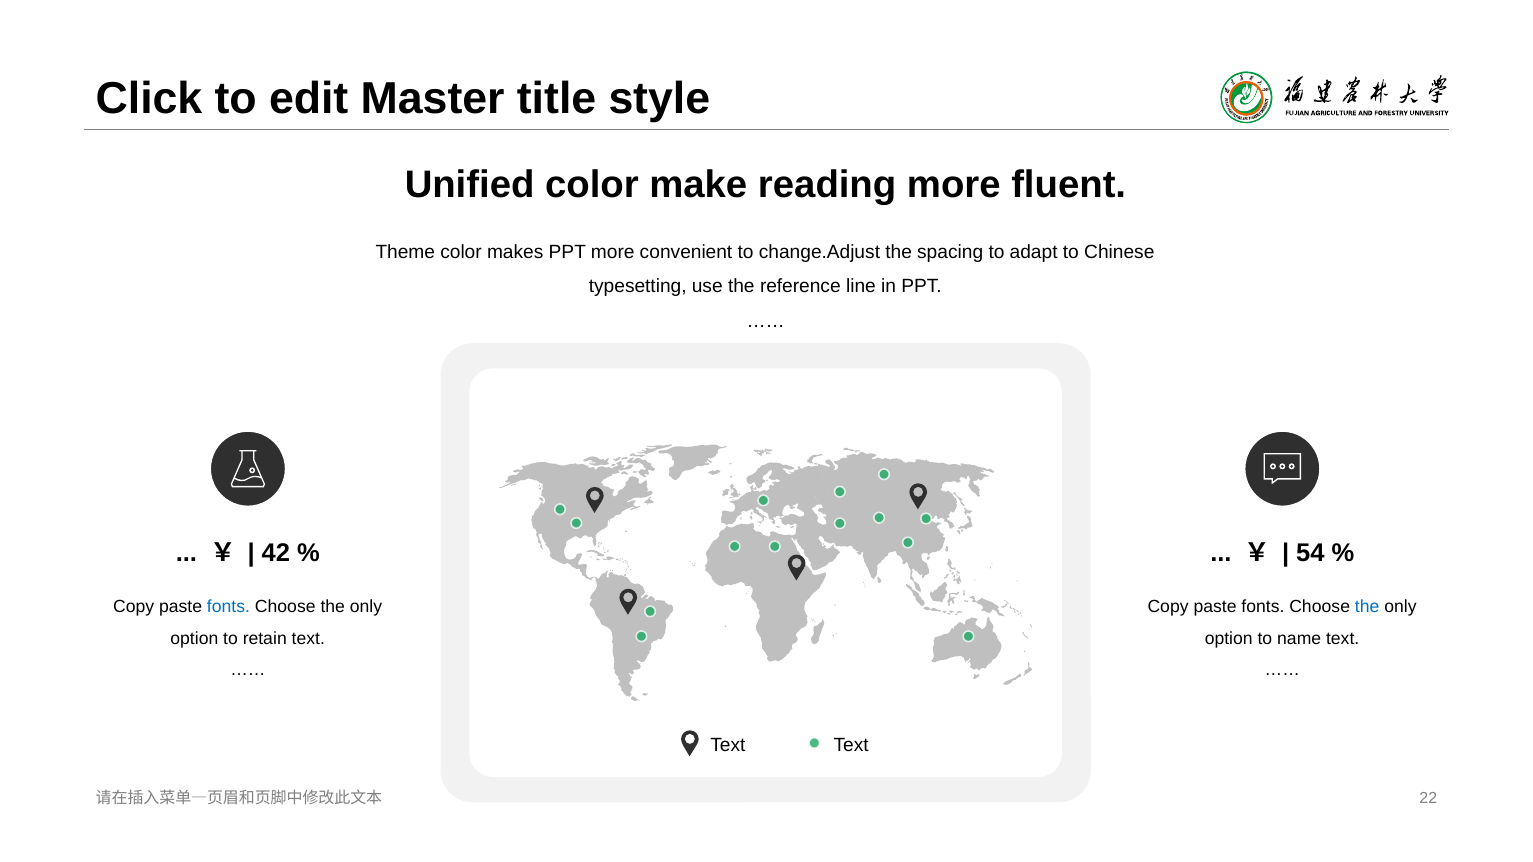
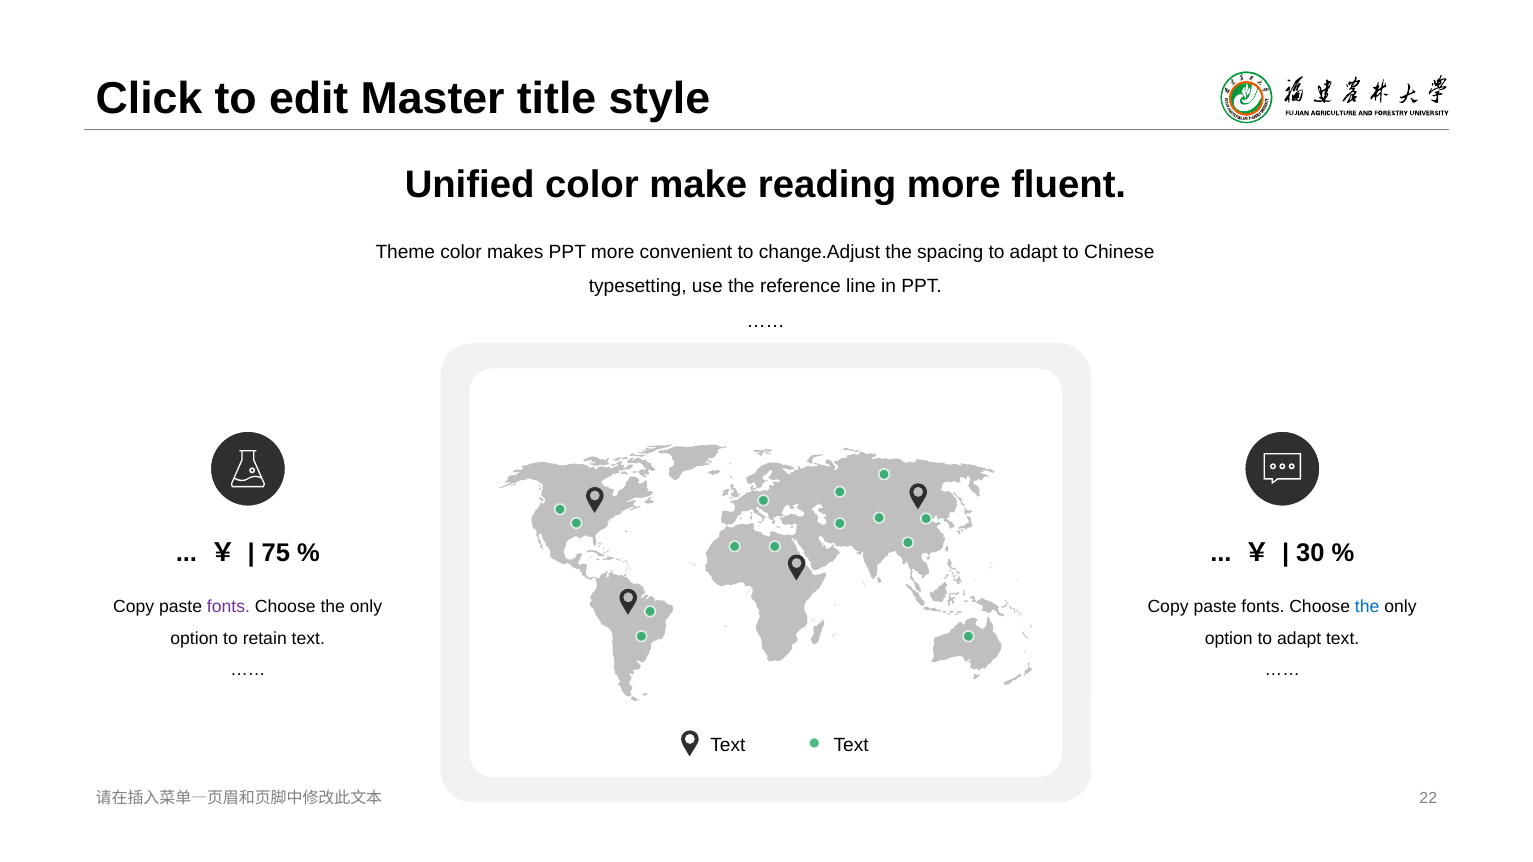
42: 42 -> 75
54: 54 -> 30
fonts at (228, 607) colour: blue -> purple
option to name: name -> adapt
